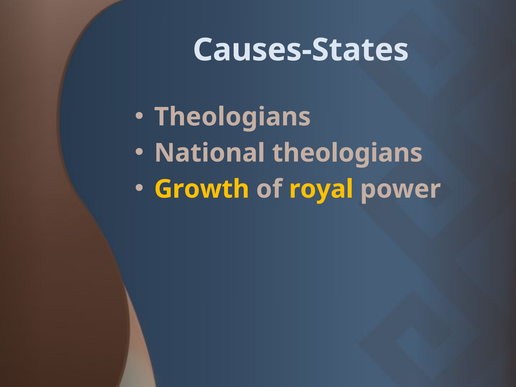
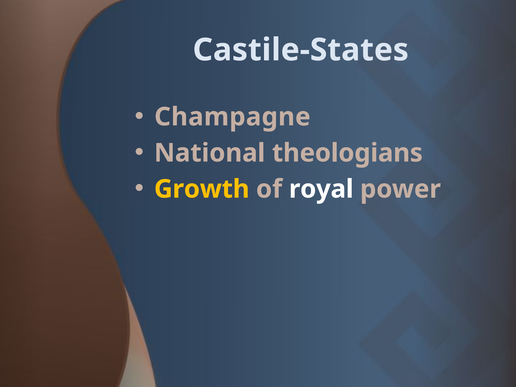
Causes-States: Causes-States -> Castile-States
Theologians at (233, 117): Theologians -> Champagne
royal colour: yellow -> white
